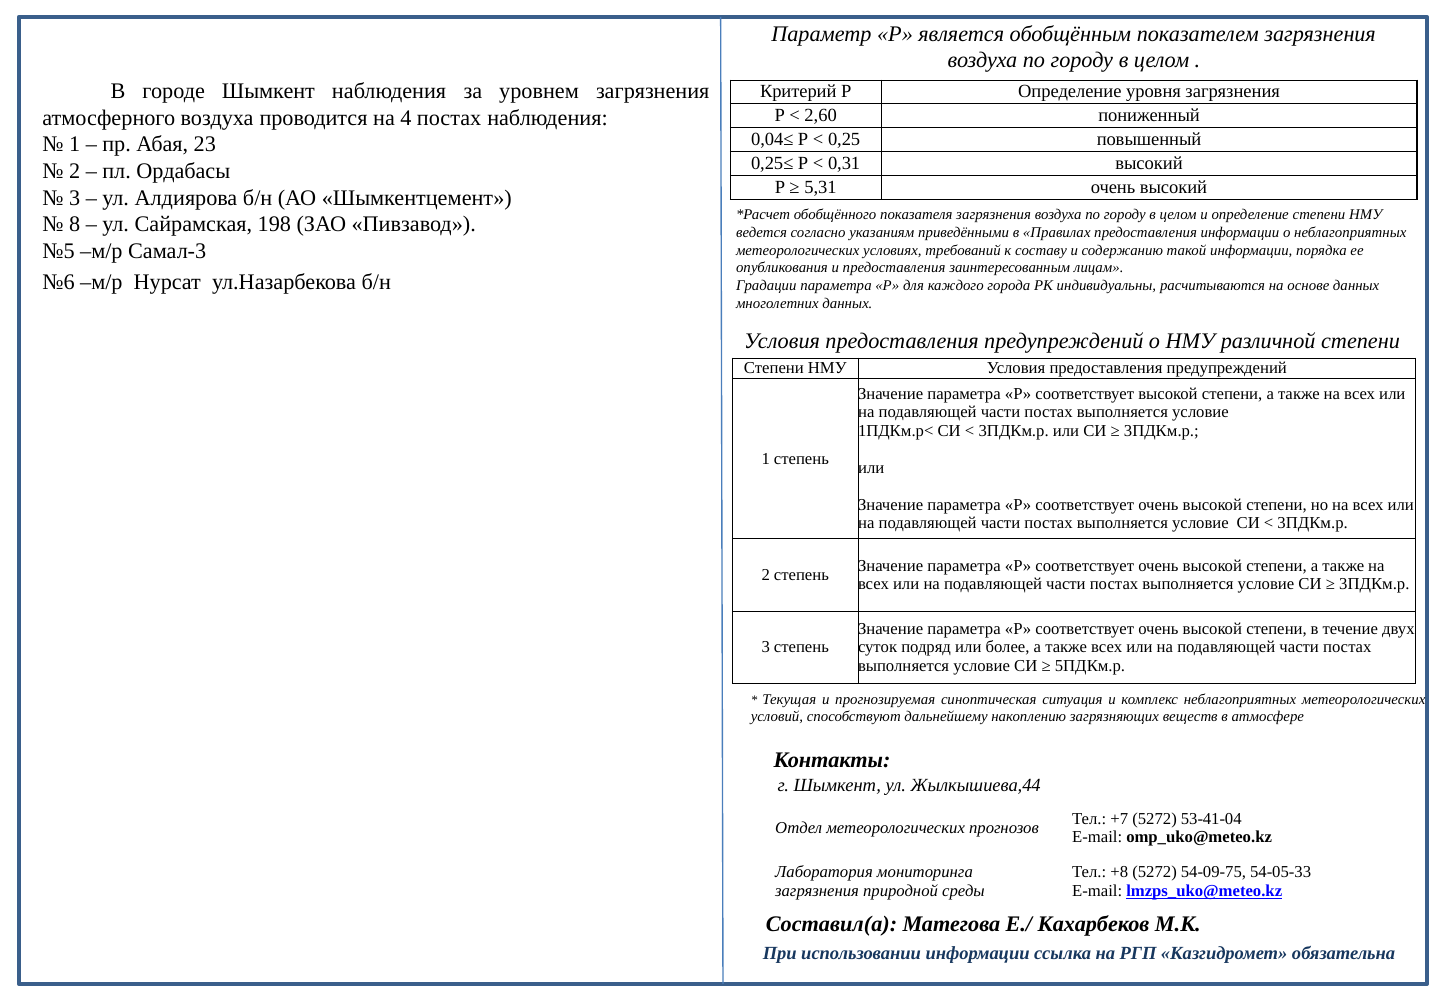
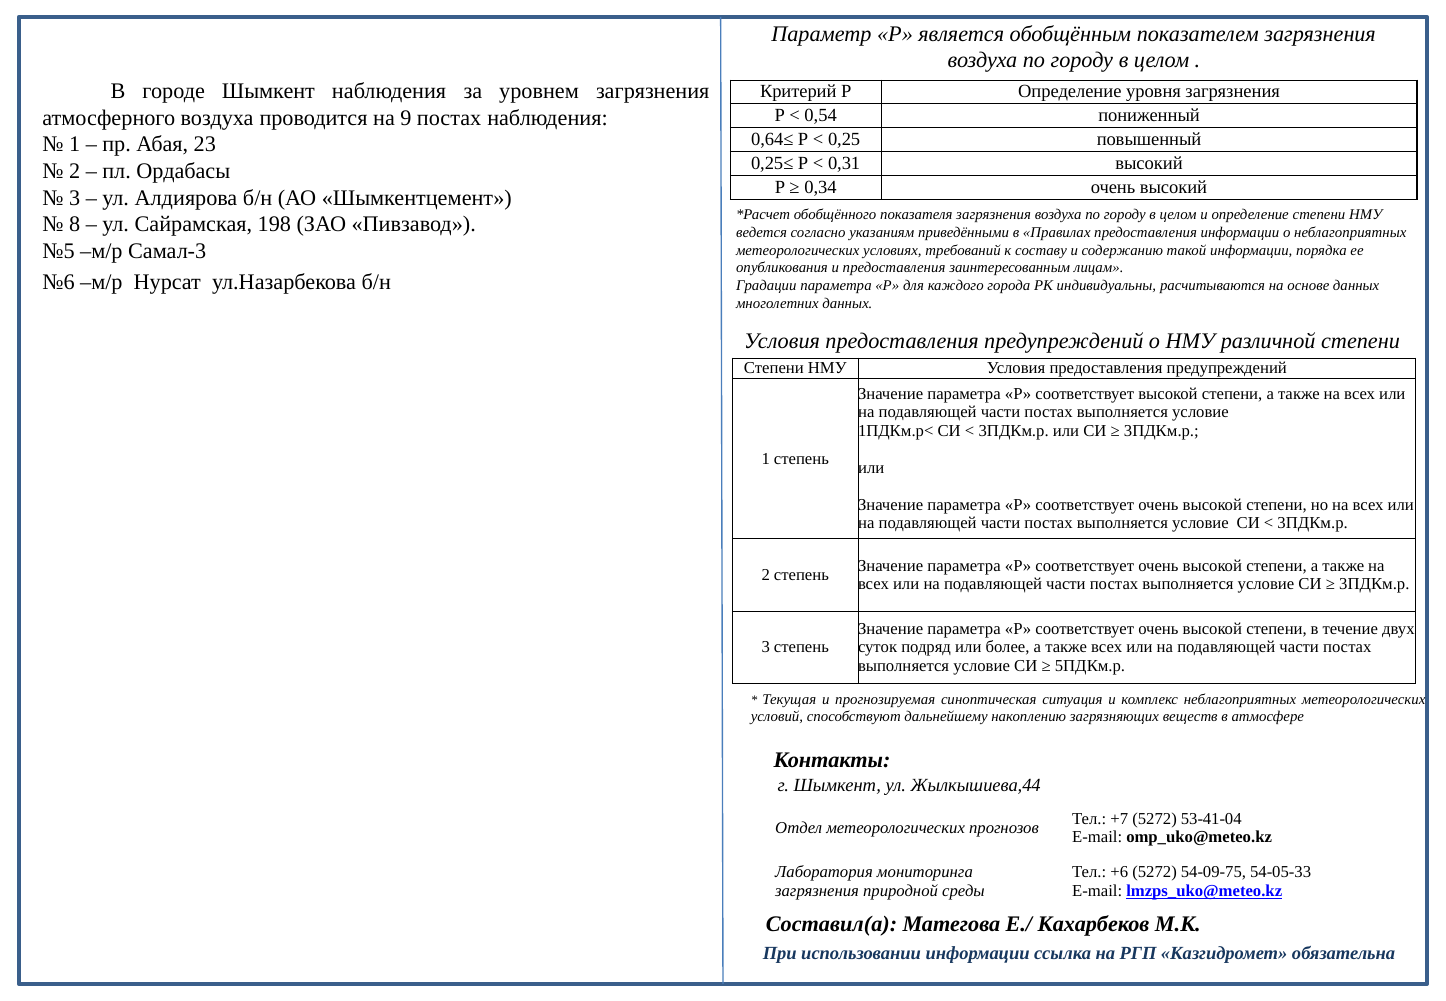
2,60: 2,60 -> 0,54
4: 4 -> 9
0,04≤: 0,04≤ -> 0,64≤
5,31: 5,31 -> 0,34
+8: +8 -> +6
